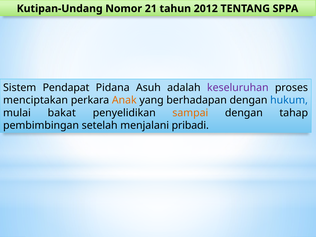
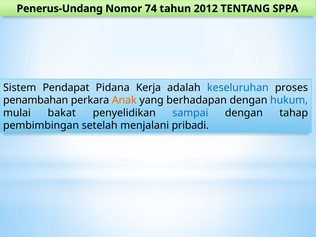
Kutipan-Undang: Kutipan-Undang -> Penerus-Undang
21: 21 -> 74
Asuh: Asuh -> Kerja
keseluruhan colour: purple -> blue
menciptakan: menciptakan -> penambahan
sampai colour: orange -> blue
